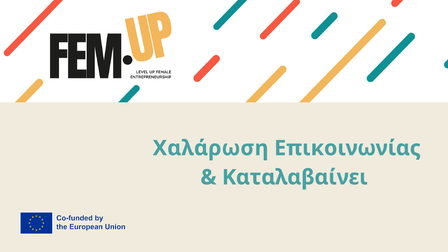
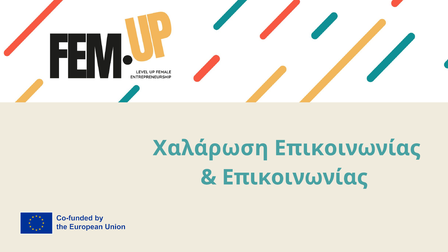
Καταλαβαίνει at (295, 177): Καταλαβαίνει -> Επικοινωνίας
